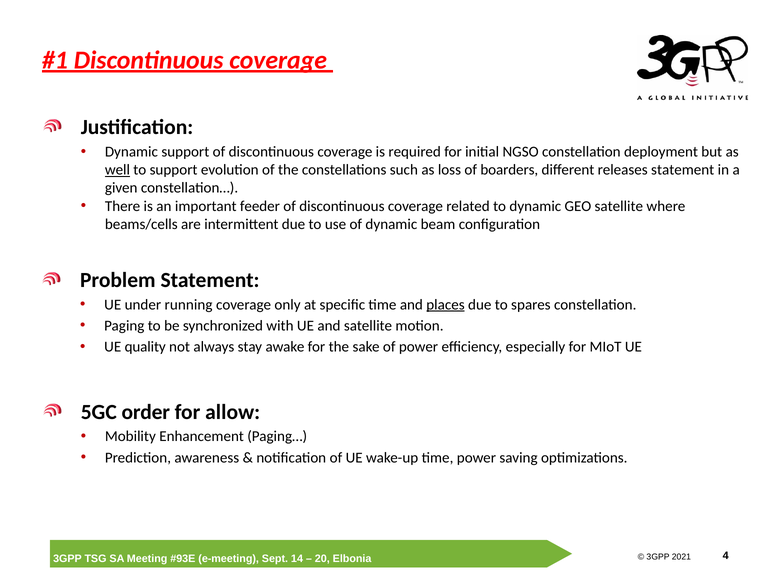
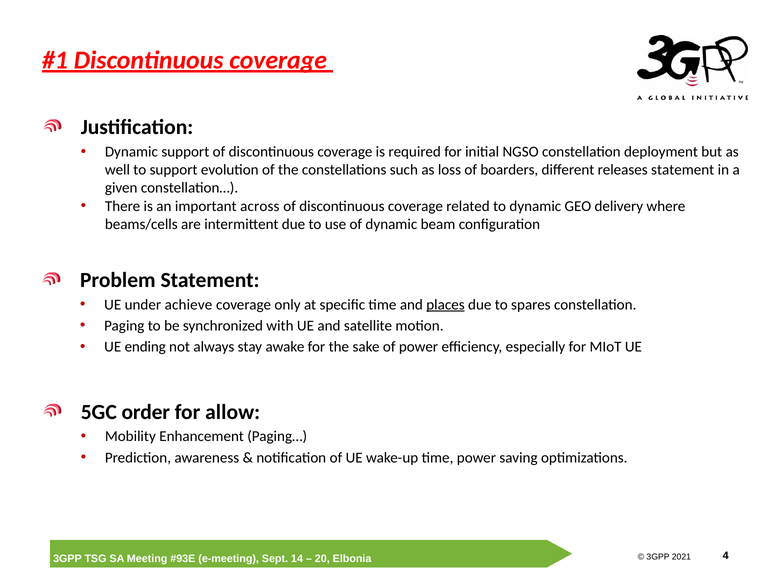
well underline: present -> none
feeder: feeder -> across
GEO satellite: satellite -> delivery
running: running -> achieve
quality: quality -> ending
